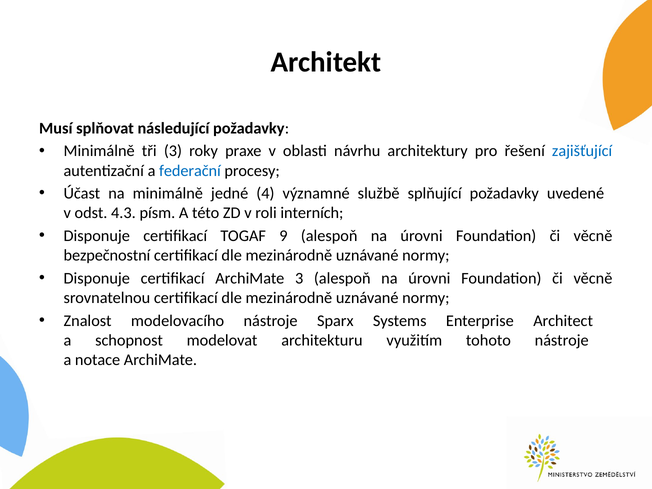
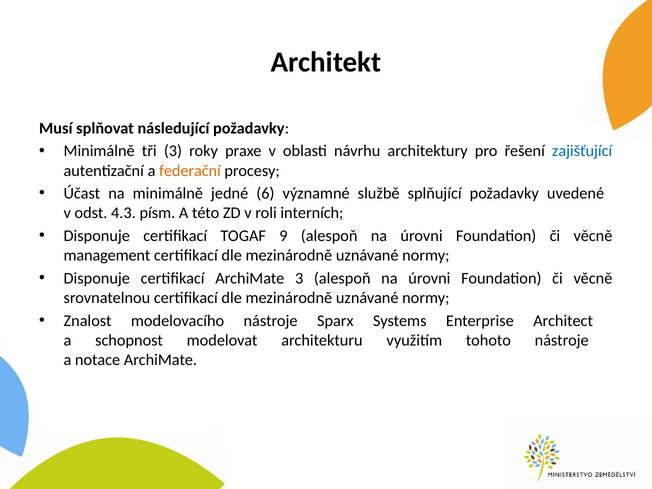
federační colour: blue -> orange
4: 4 -> 6
bezpečnostní: bezpečnostní -> management
